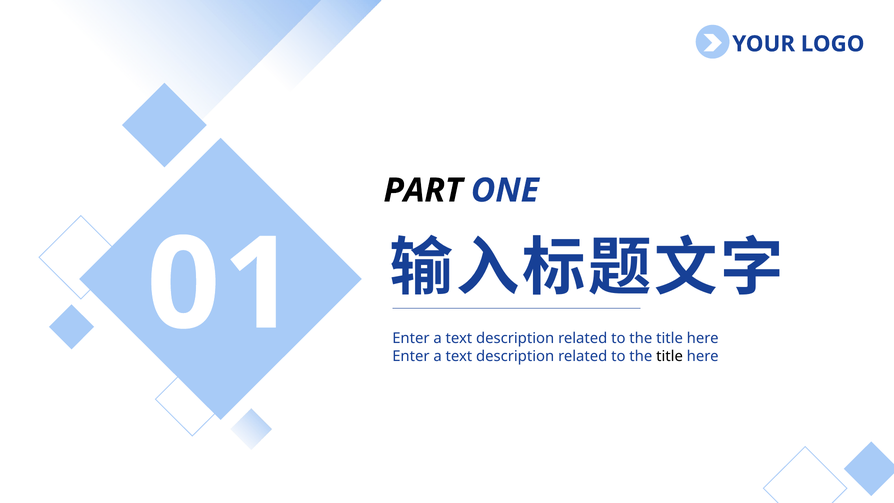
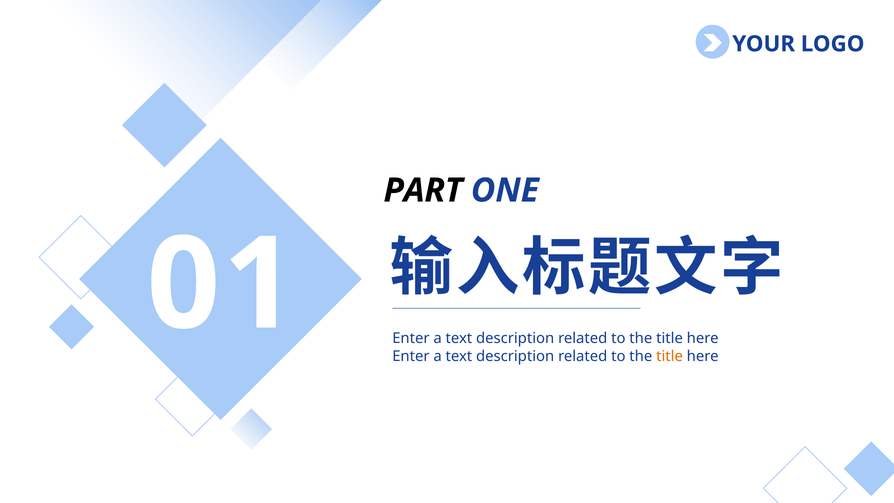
title at (670, 356) colour: black -> orange
